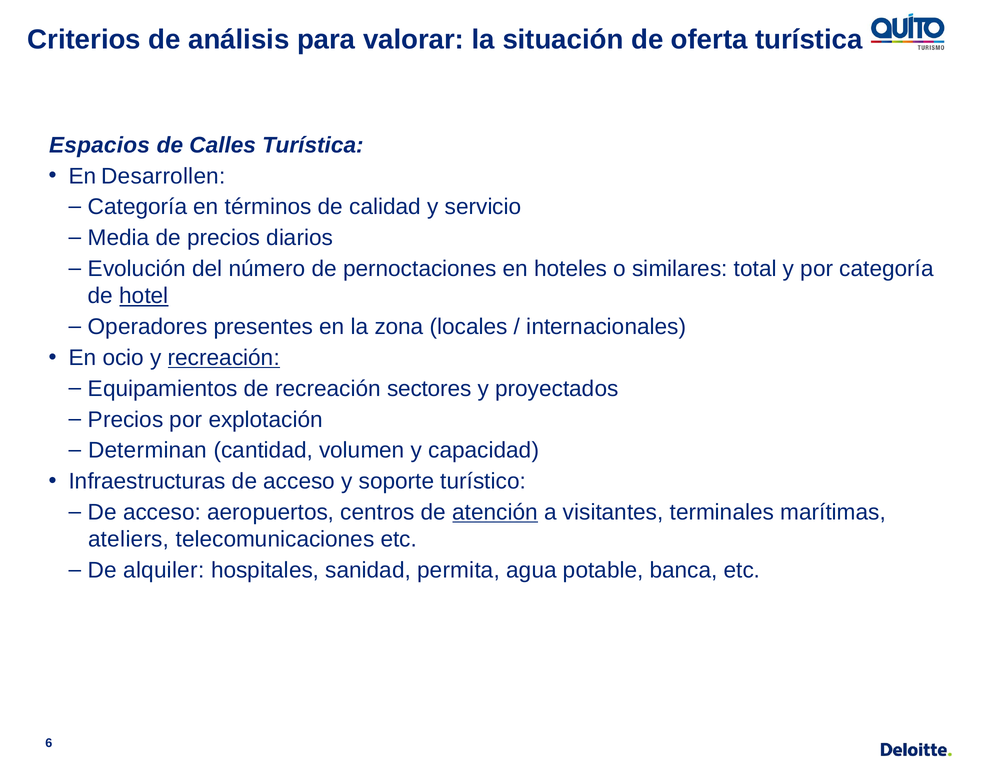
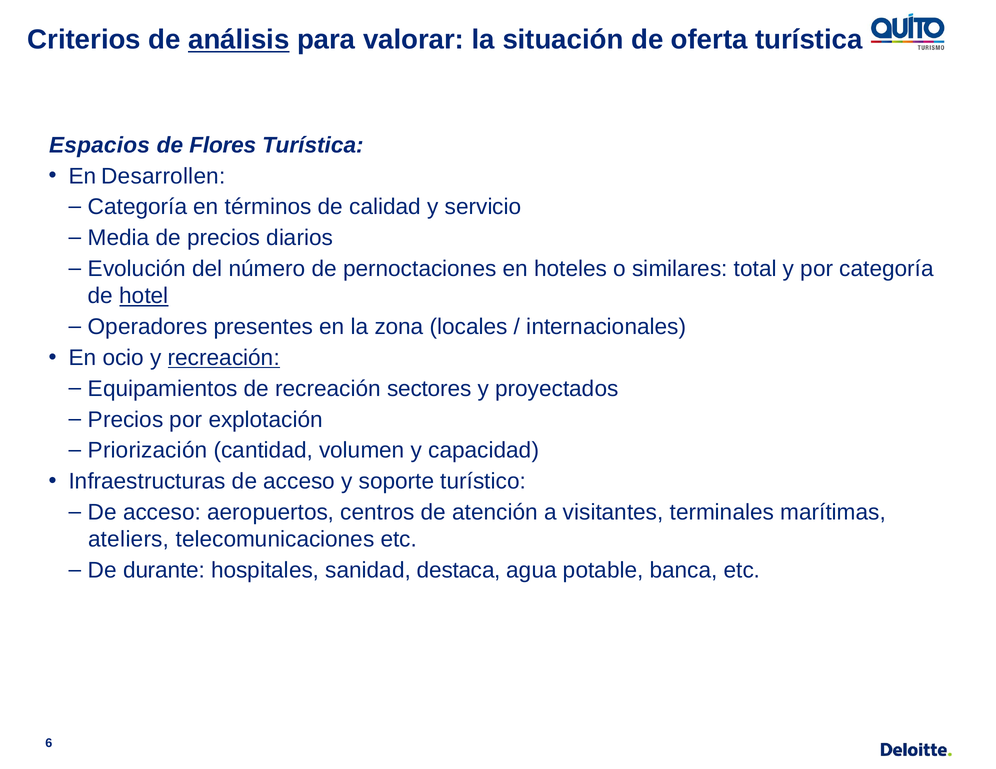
análisis underline: none -> present
Calles: Calles -> Flores
Determinan: Determinan -> Priorización
atención underline: present -> none
alquiler: alquiler -> durante
permita: permita -> destaca
